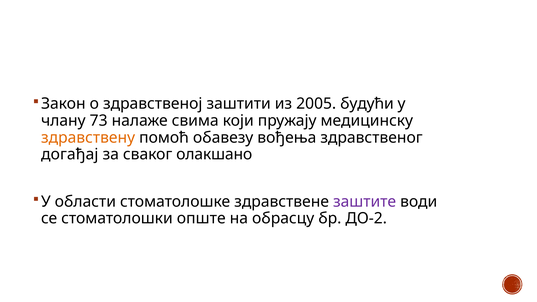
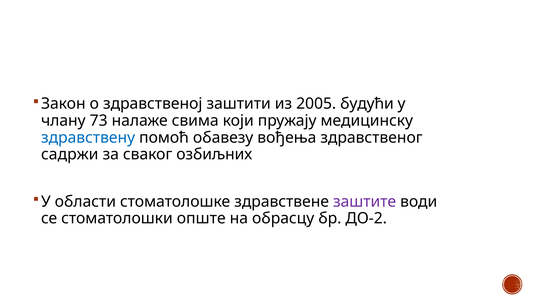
здравствену colour: orange -> blue
догађај: догађај -> садржи
олакшано: олакшано -> озбиљних
